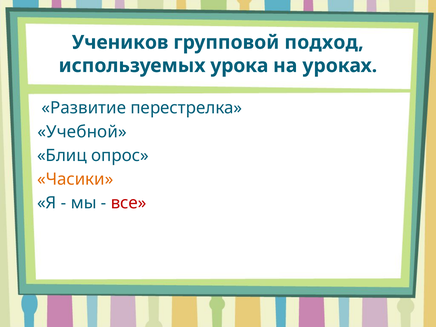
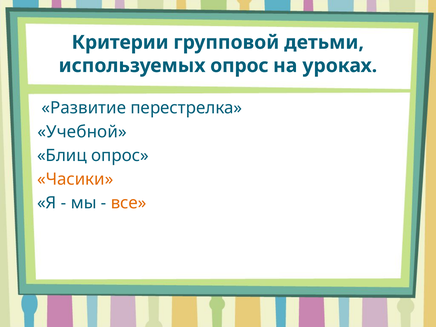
Учеников: Учеников -> Критерии
подход: подход -> детьми
используемых урока: урока -> опрос
все colour: red -> orange
